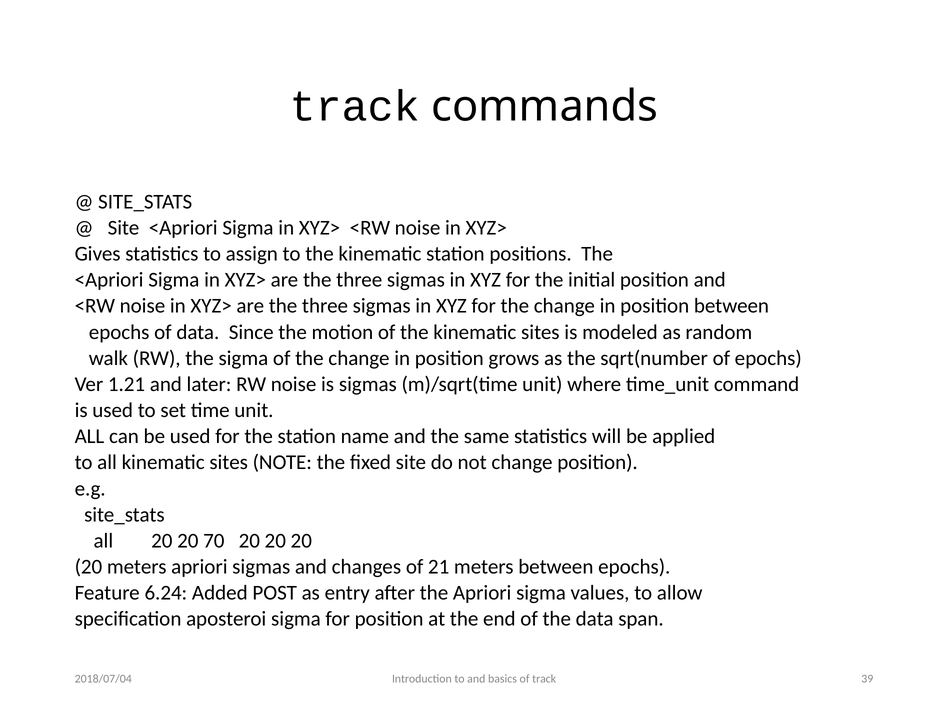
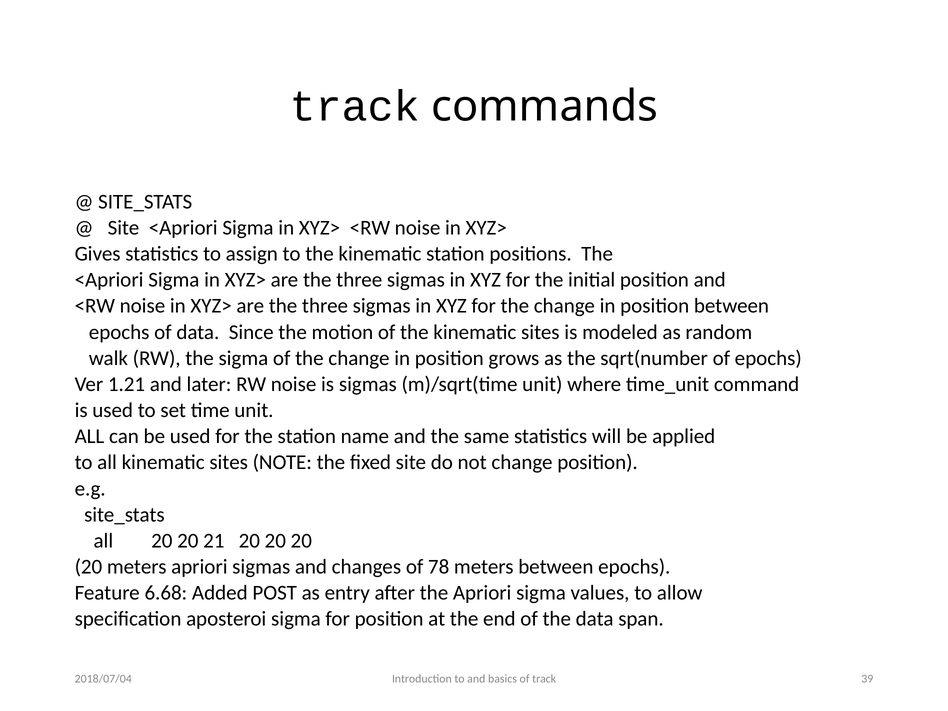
70: 70 -> 21
21: 21 -> 78
6.24: 6.24 -> 6.68
